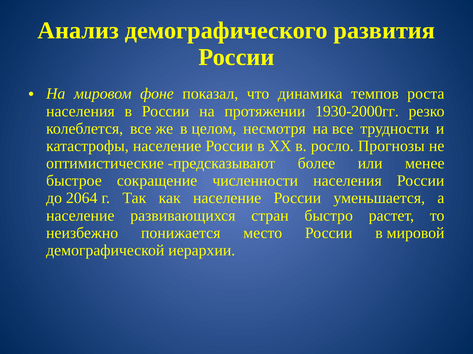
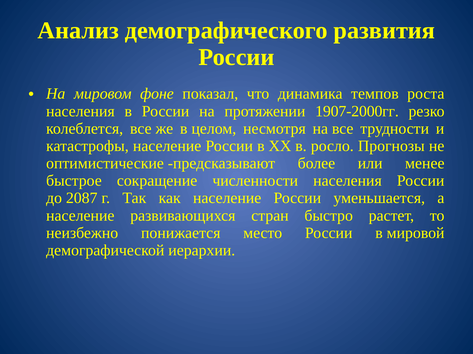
1930-2000гг: 1930-2000гг -> 1907-2000гг
2064: 2064 -> 2087
